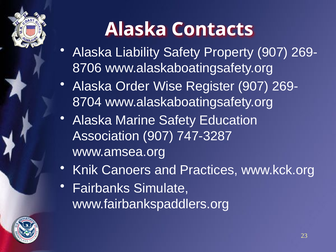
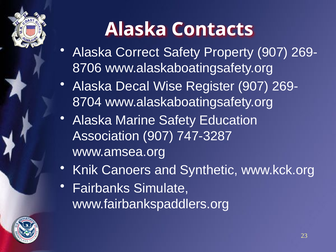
Liability: Liability -> Correct
Order: Order -> Decal
Practices: Practices -> Synthetic
